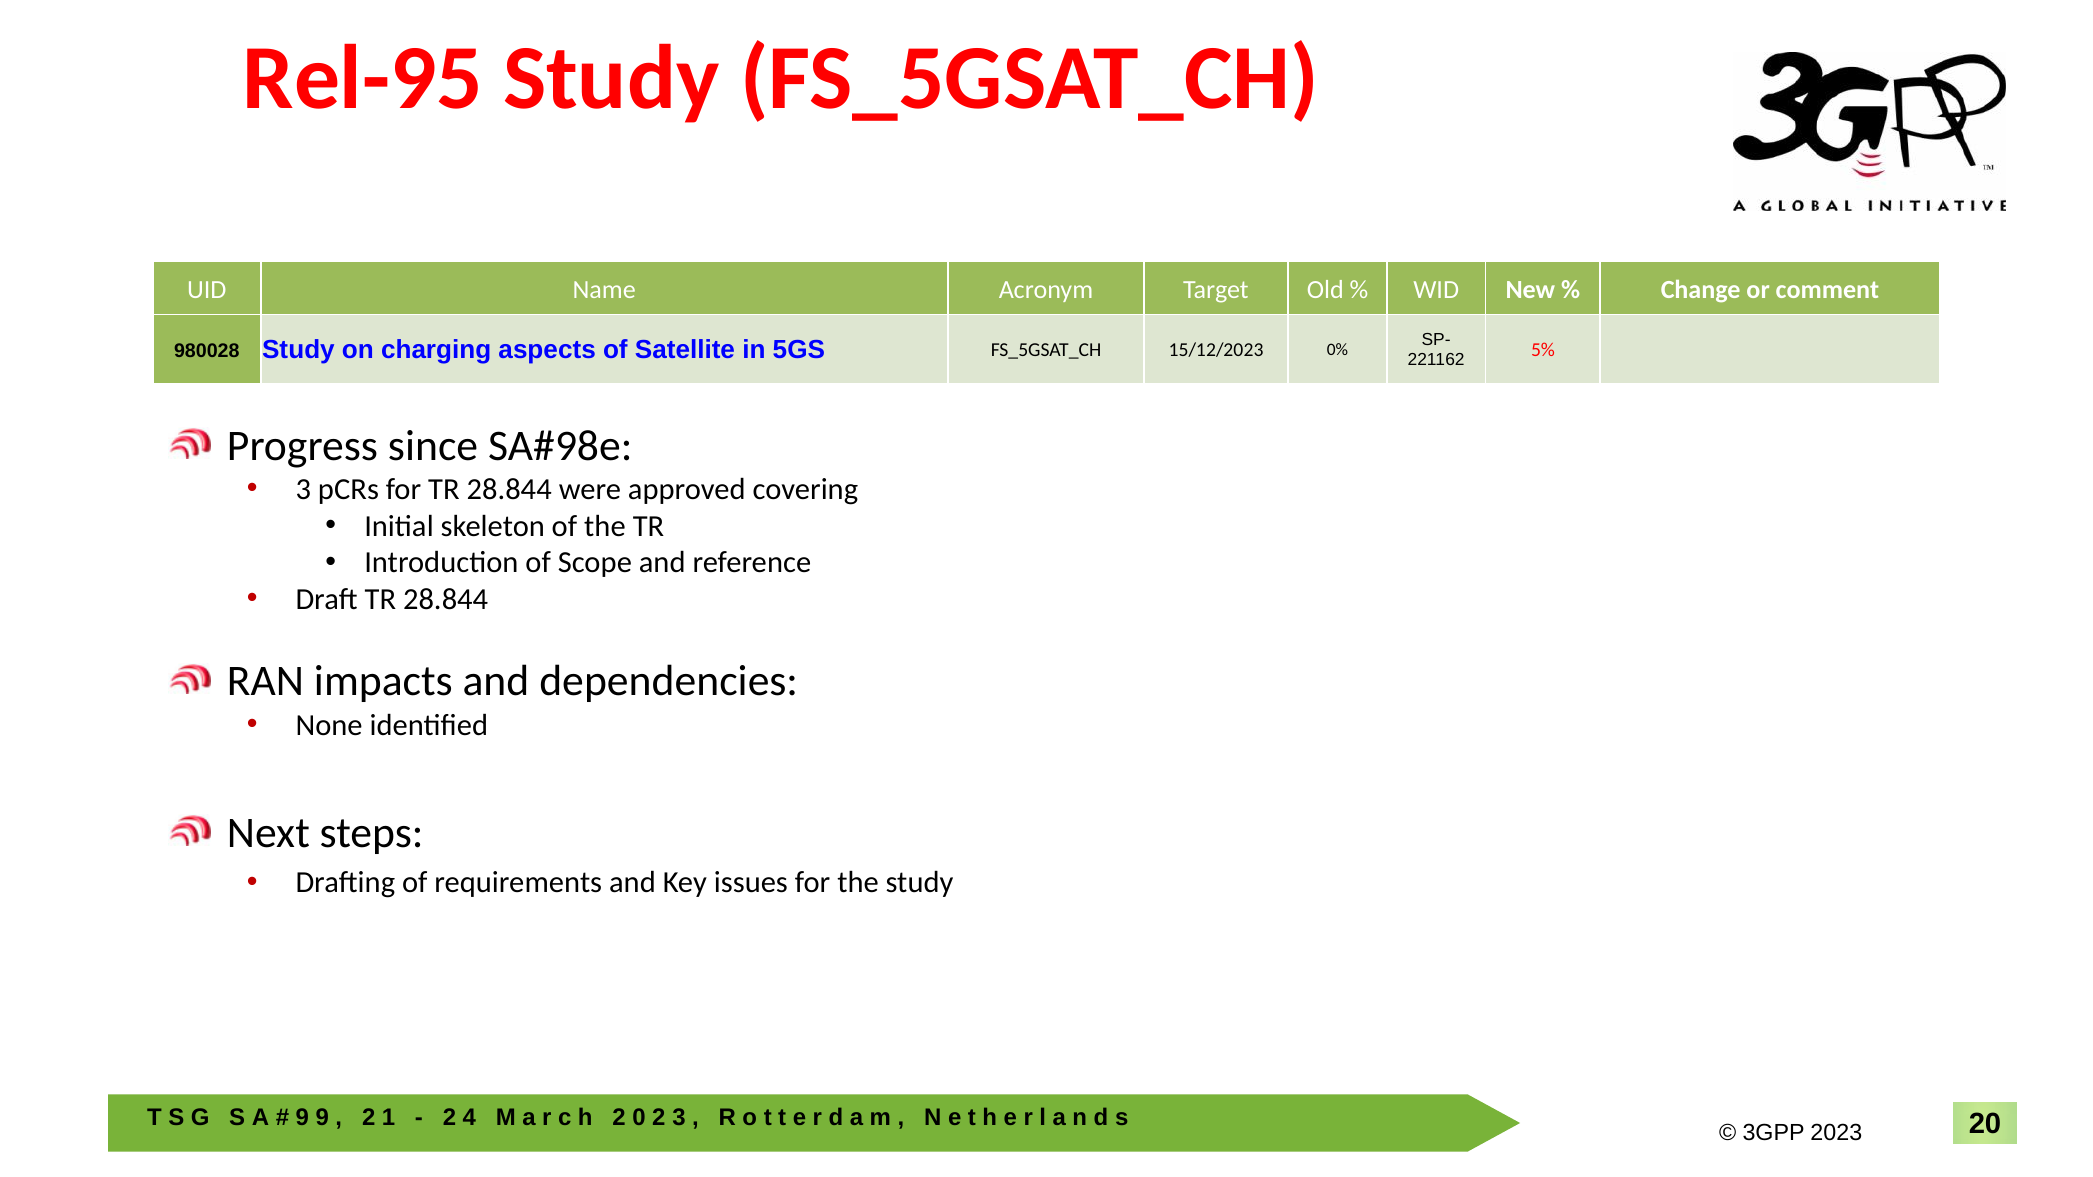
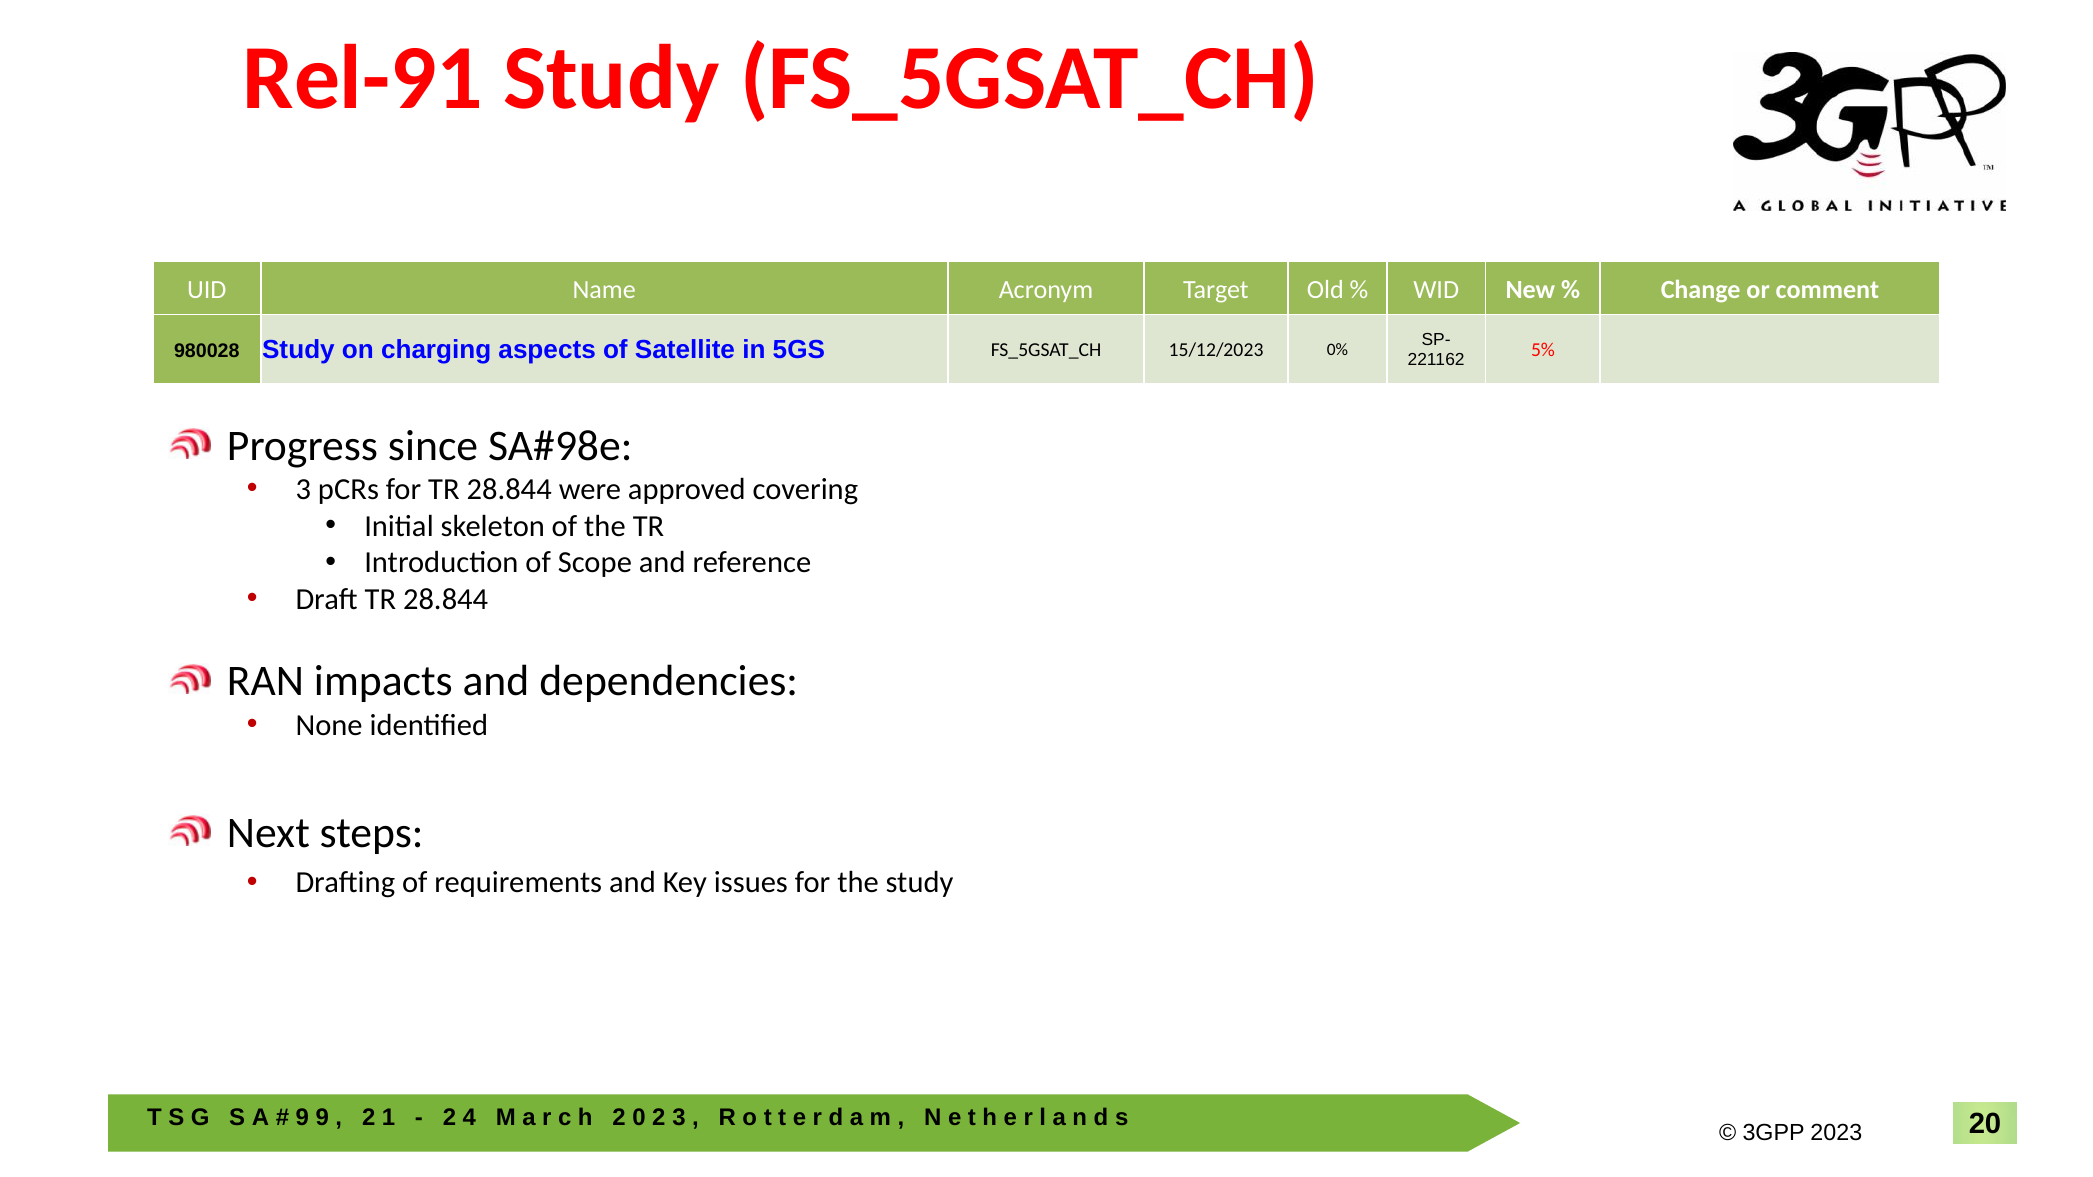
Rel-95: Rel-95 -> Rel-91
